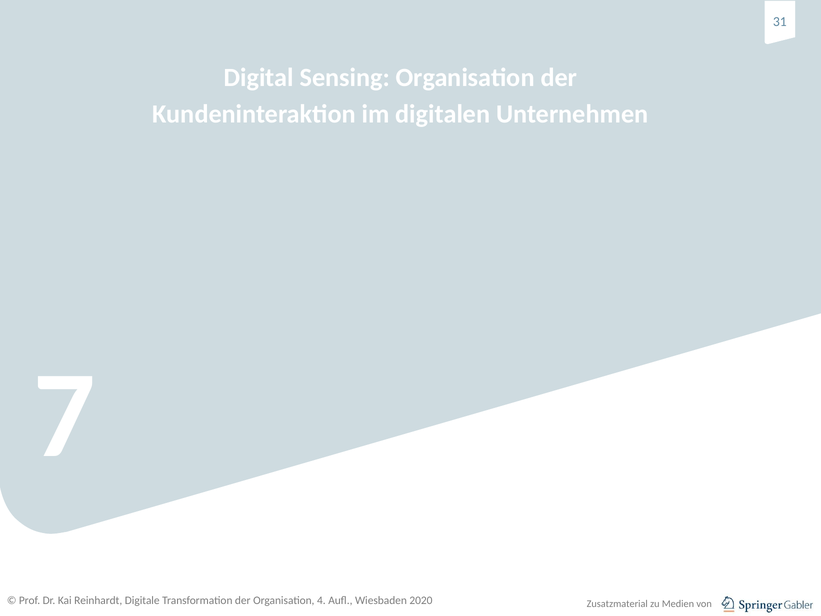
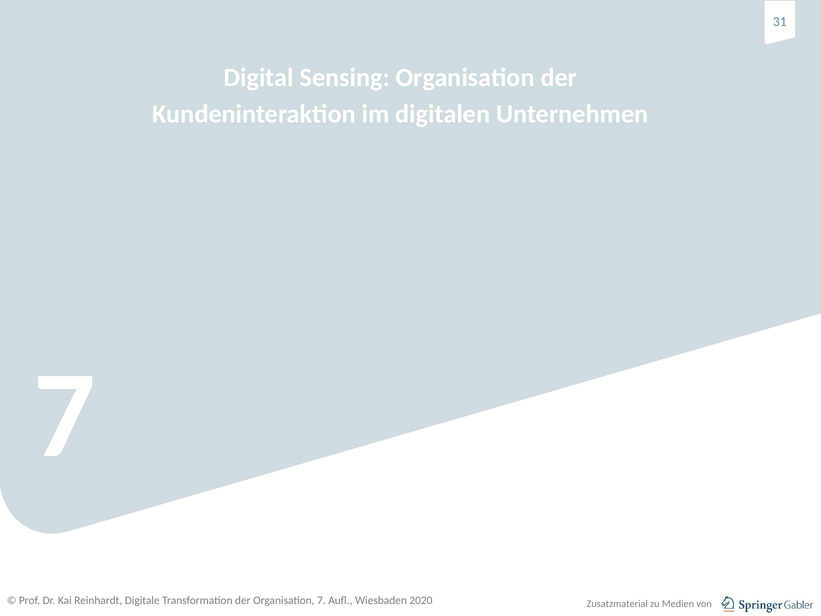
Organisation 4: 4 -> 7
